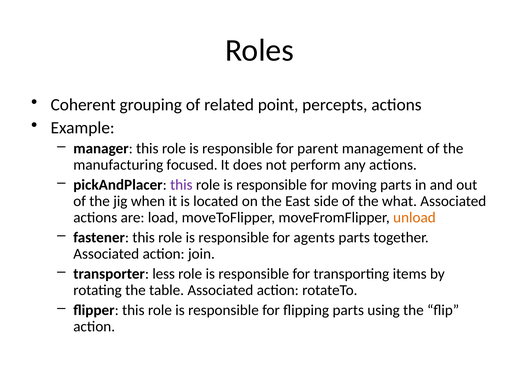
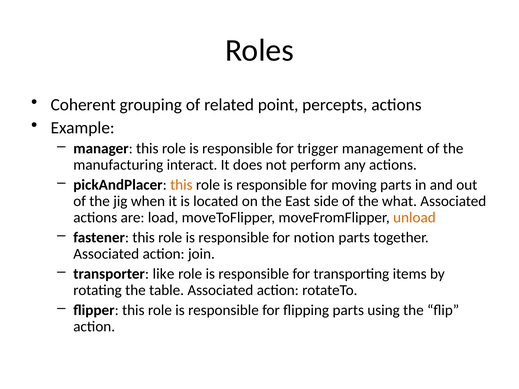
parent: parent -> trigger
focused: focused -> interact
this at (181, 185) colour: purple -> orange
agents: agents -> notion
less: less -> like
